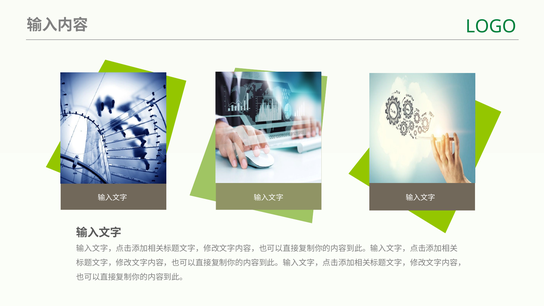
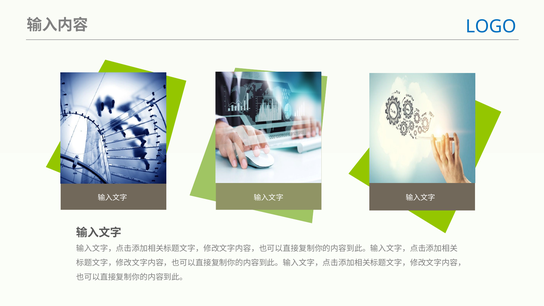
LOGO colour: green -> blue
